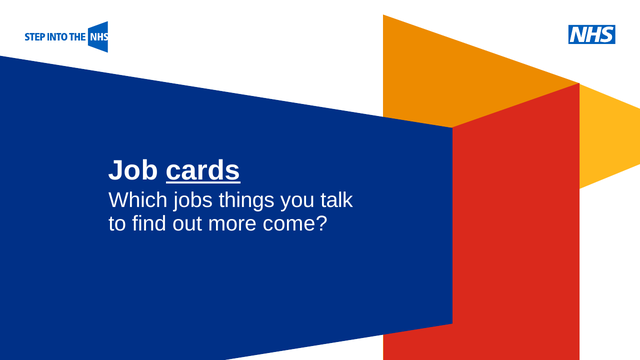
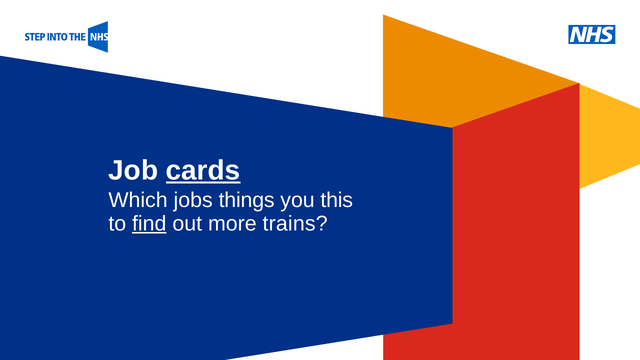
talk: talk -> this
find underline: none -> present
come: come -> trains
